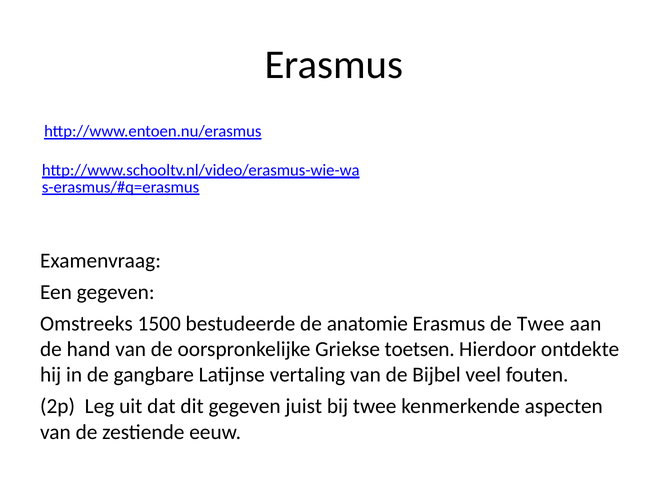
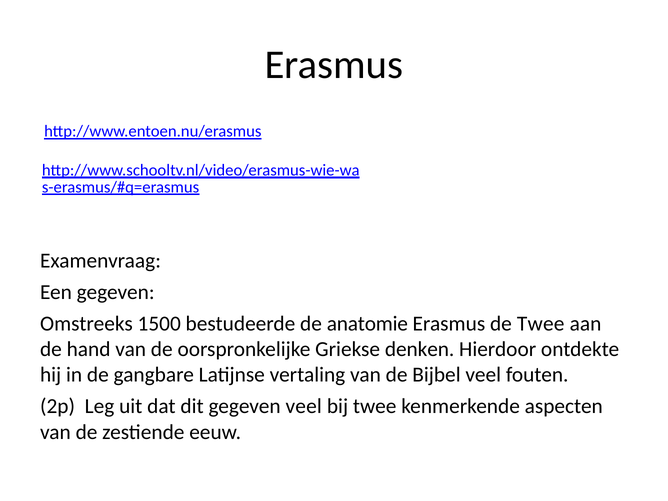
toetsen: toetsen -> denken
gegeven juist: juist -> veel
